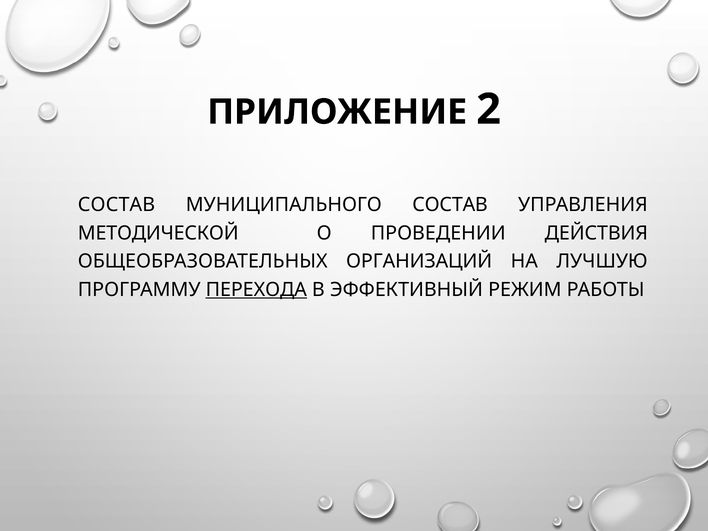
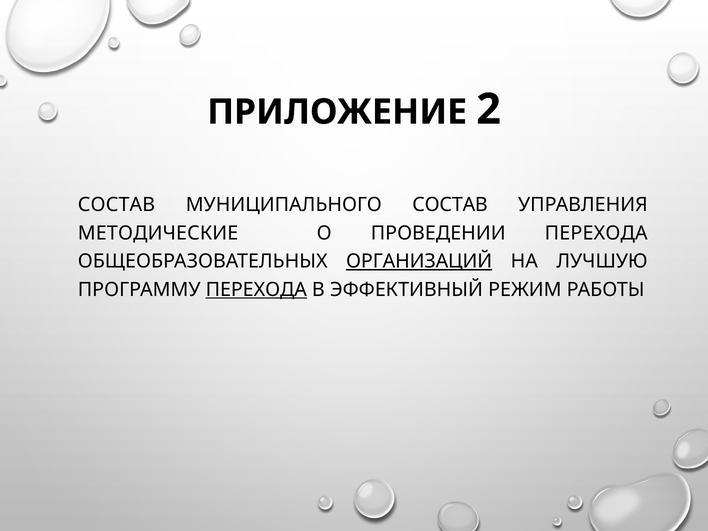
МЕТОДИЧЕСКОЙ: МЕТОДИЧЕСКОЙ -> МЕТОДИЧЕСКИЕ
ПРОВЕДЕНИИ ДЕЙСТВИЯ: ДЕЙСТВИЯ -> ПЕРЕХОДА
ОРГАНИЗАЦИЙ underline: none -> present
